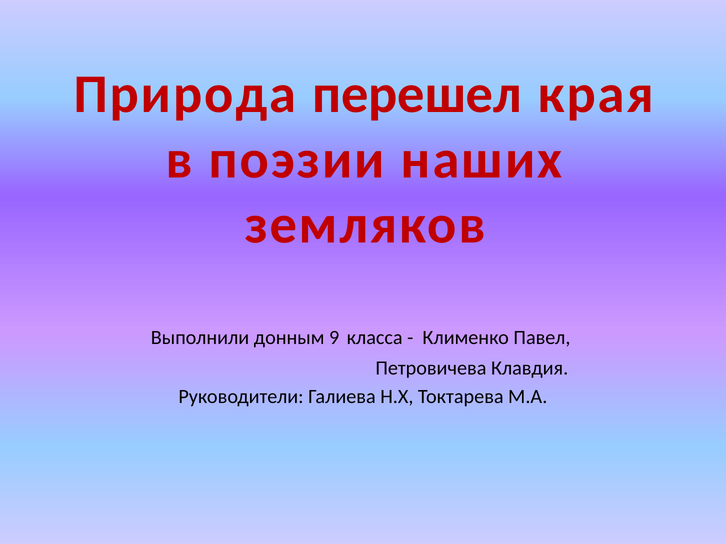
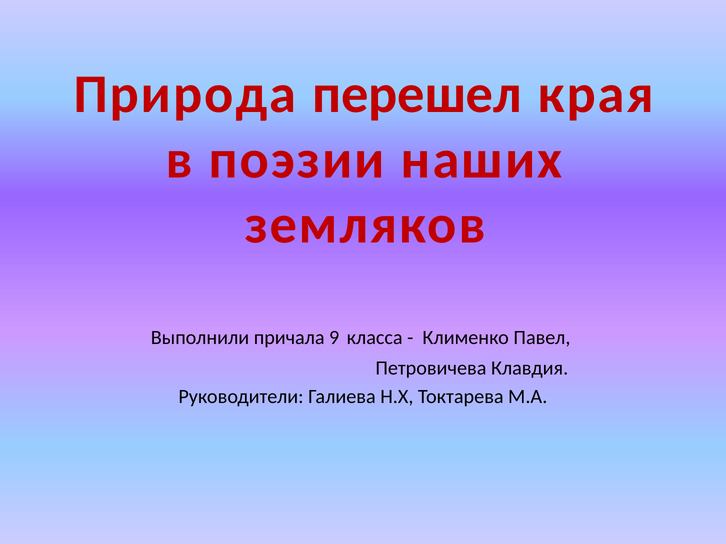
донным: донным -> причала
